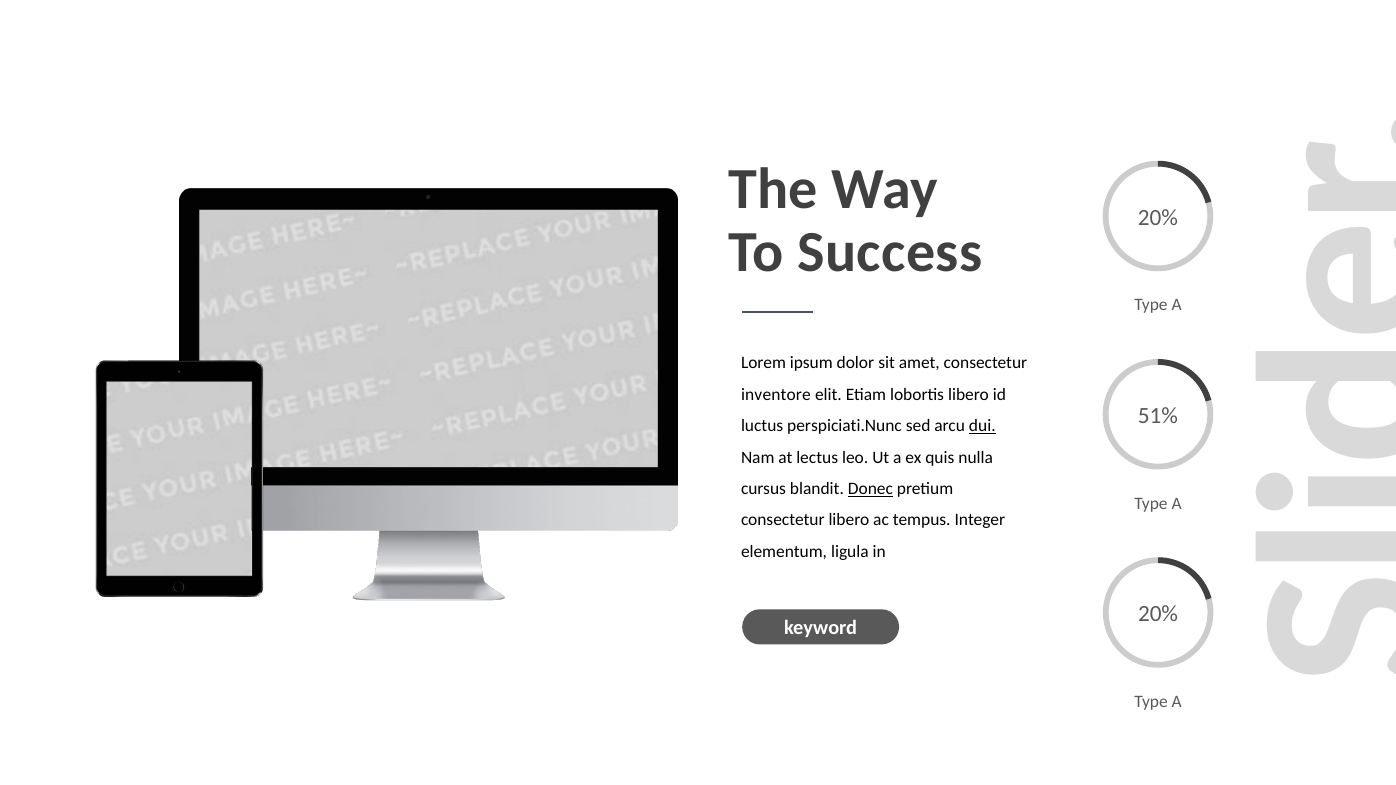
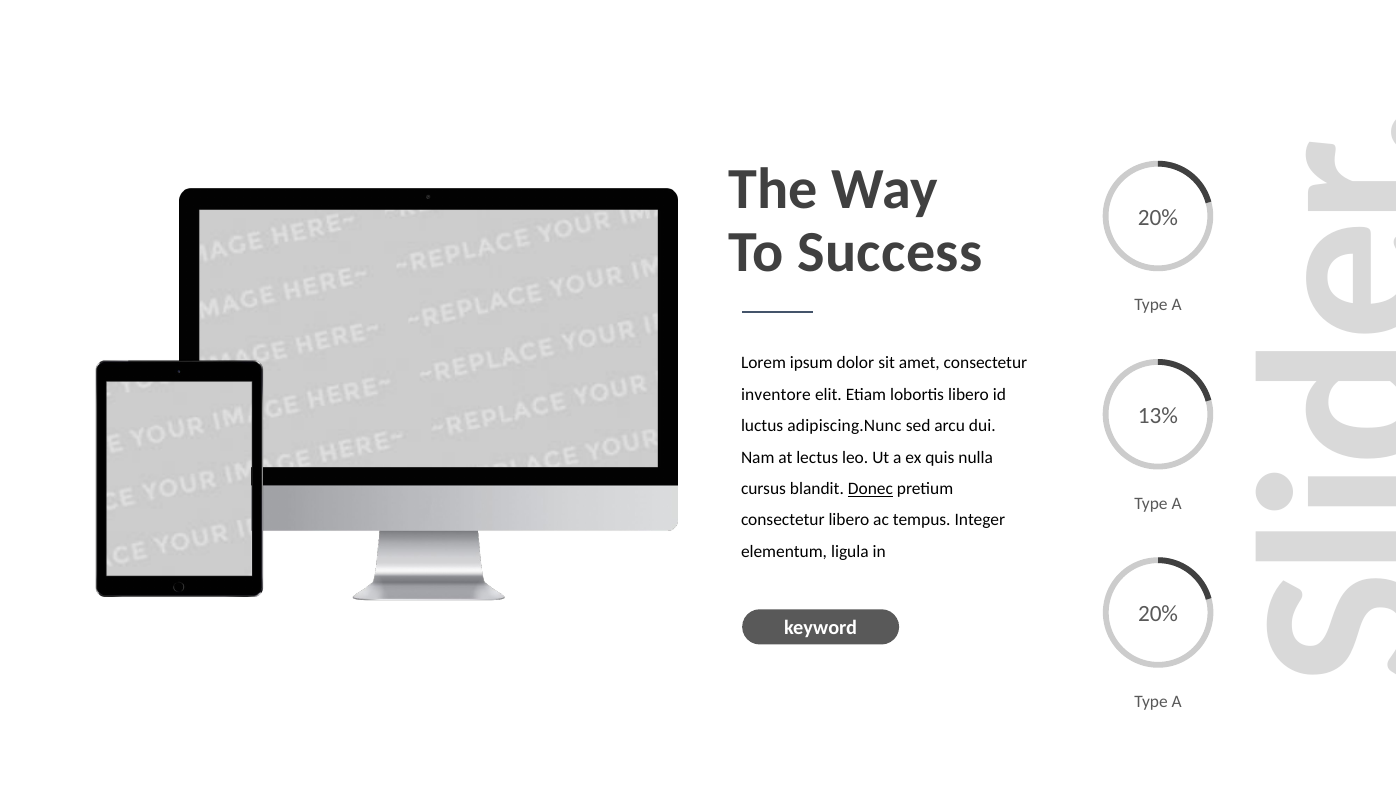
51%: 51% -> 13%
perspiciati.Nunc: perspiciati.Nunc -> adipiscing.Nunc
dui underline: present -> none
